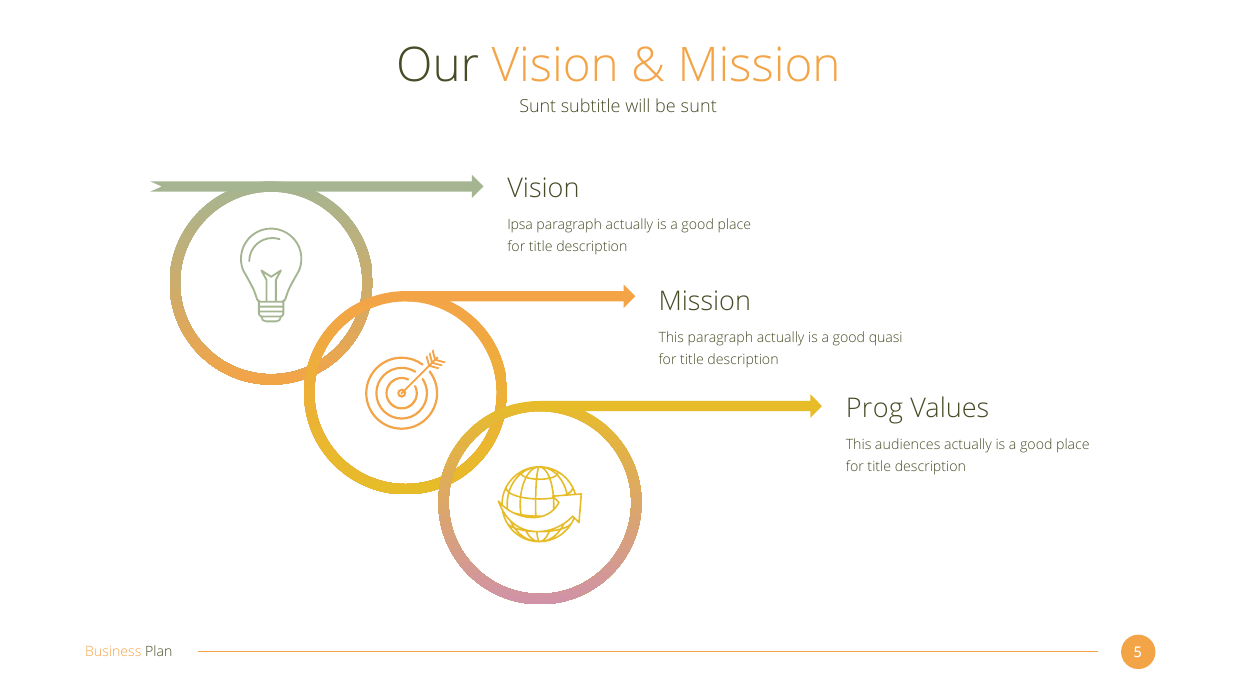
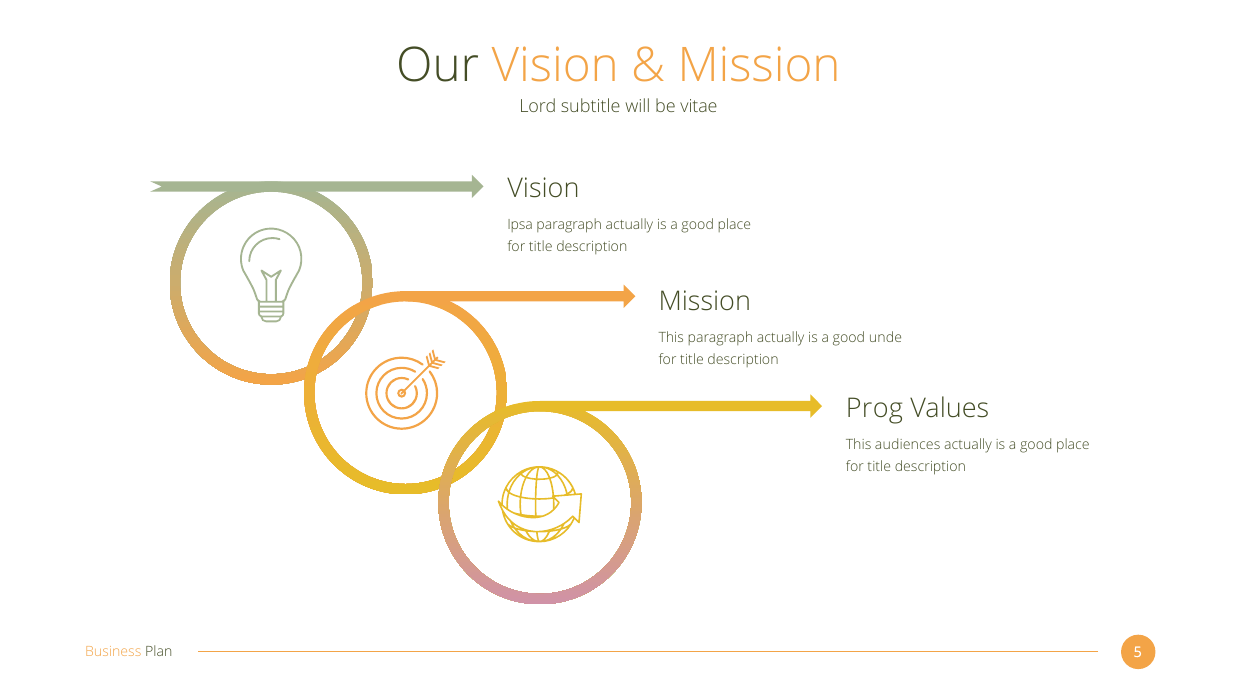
Sunt at (538, 106): Sunt -> Lord
be sunt: sunt -> vitae
quasi: quasi -> unde
